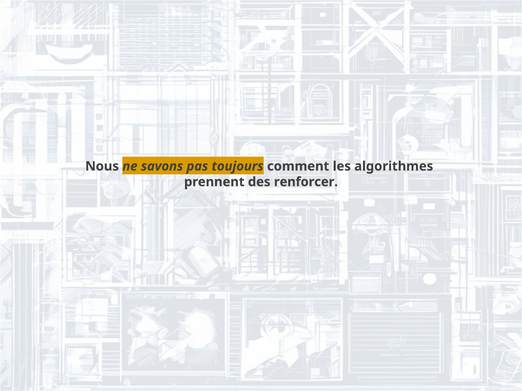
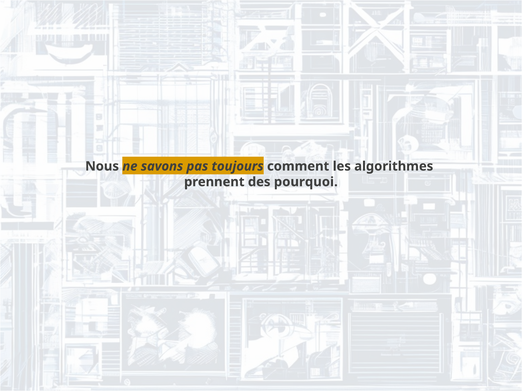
renforcer: renforcer -> pourquoi
